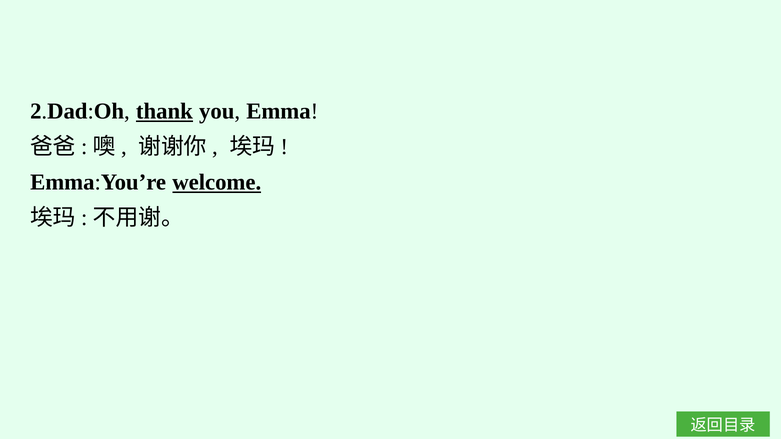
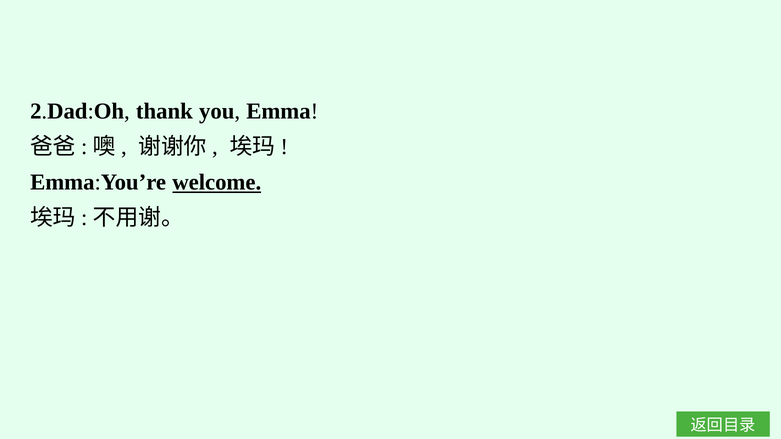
thank underline: present -> none
